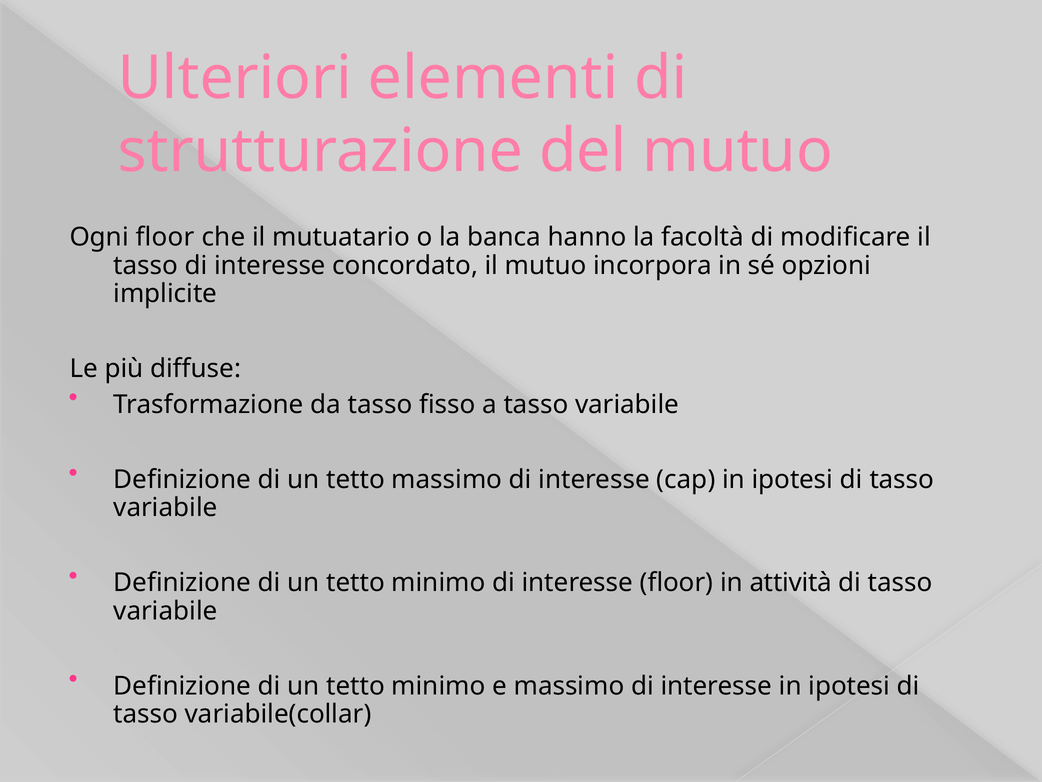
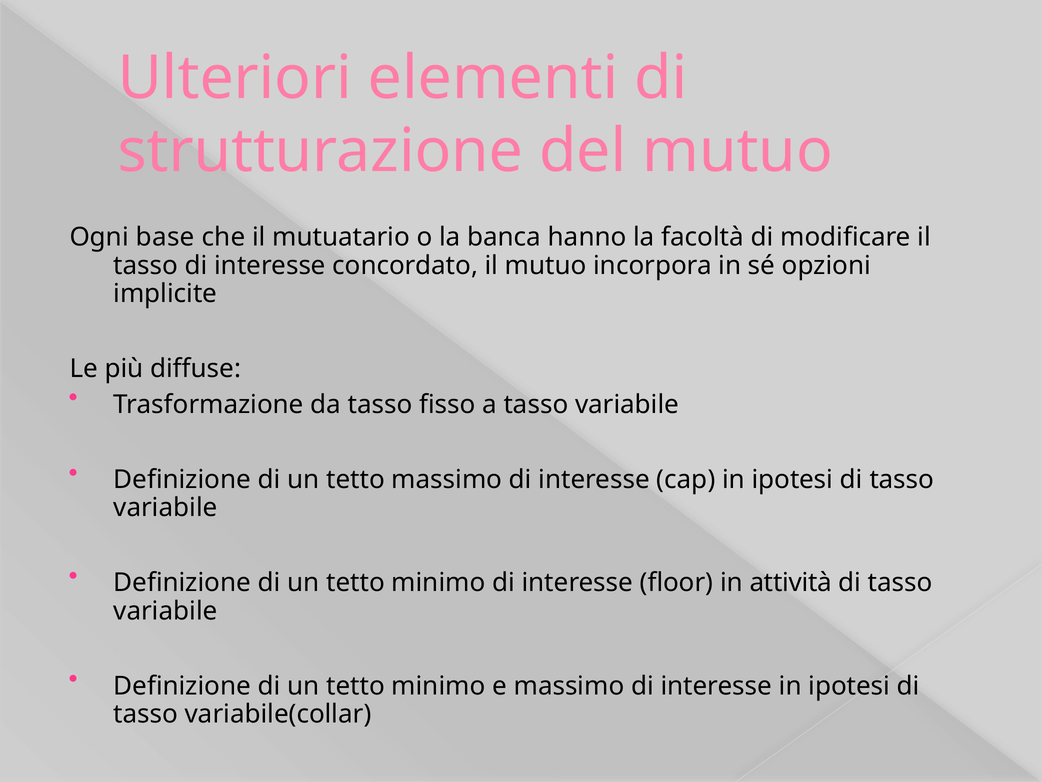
Ogni floor: floor -> base
